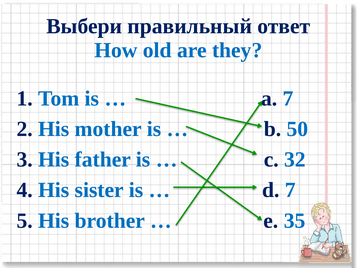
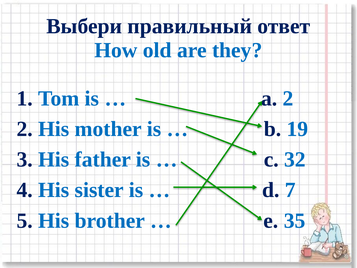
7 at (288, 98): 7 -> 2
50: 50 -> 19
